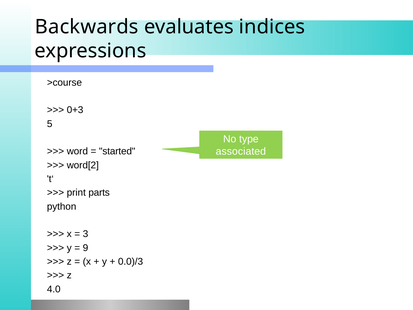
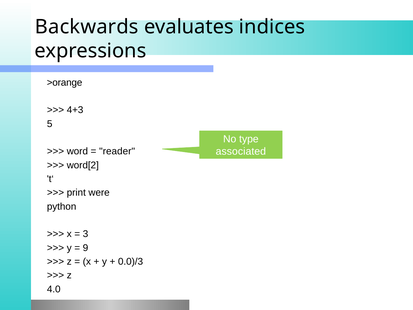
>course: >course -> >orange
0+3: 0+3 -> 4+3
started: started -> reader
parts: parts -> were
